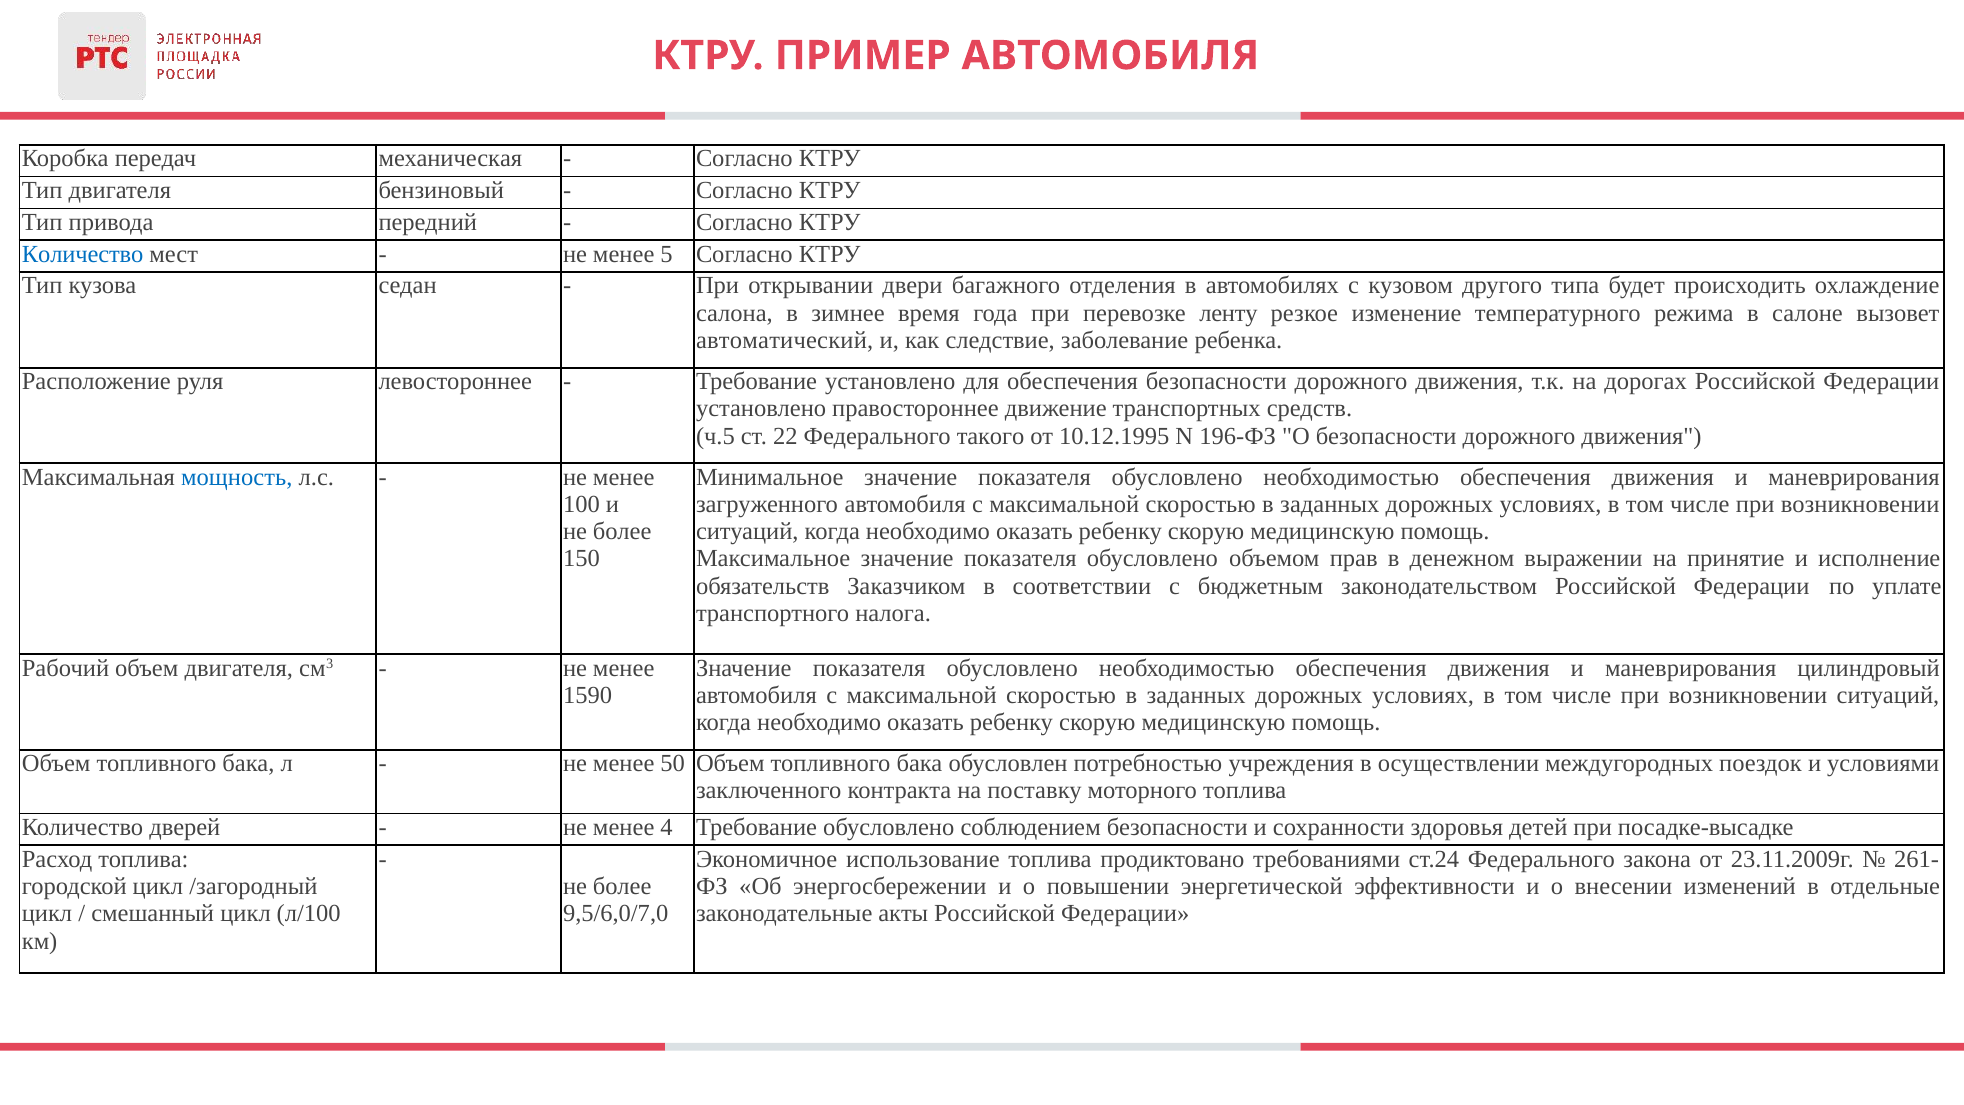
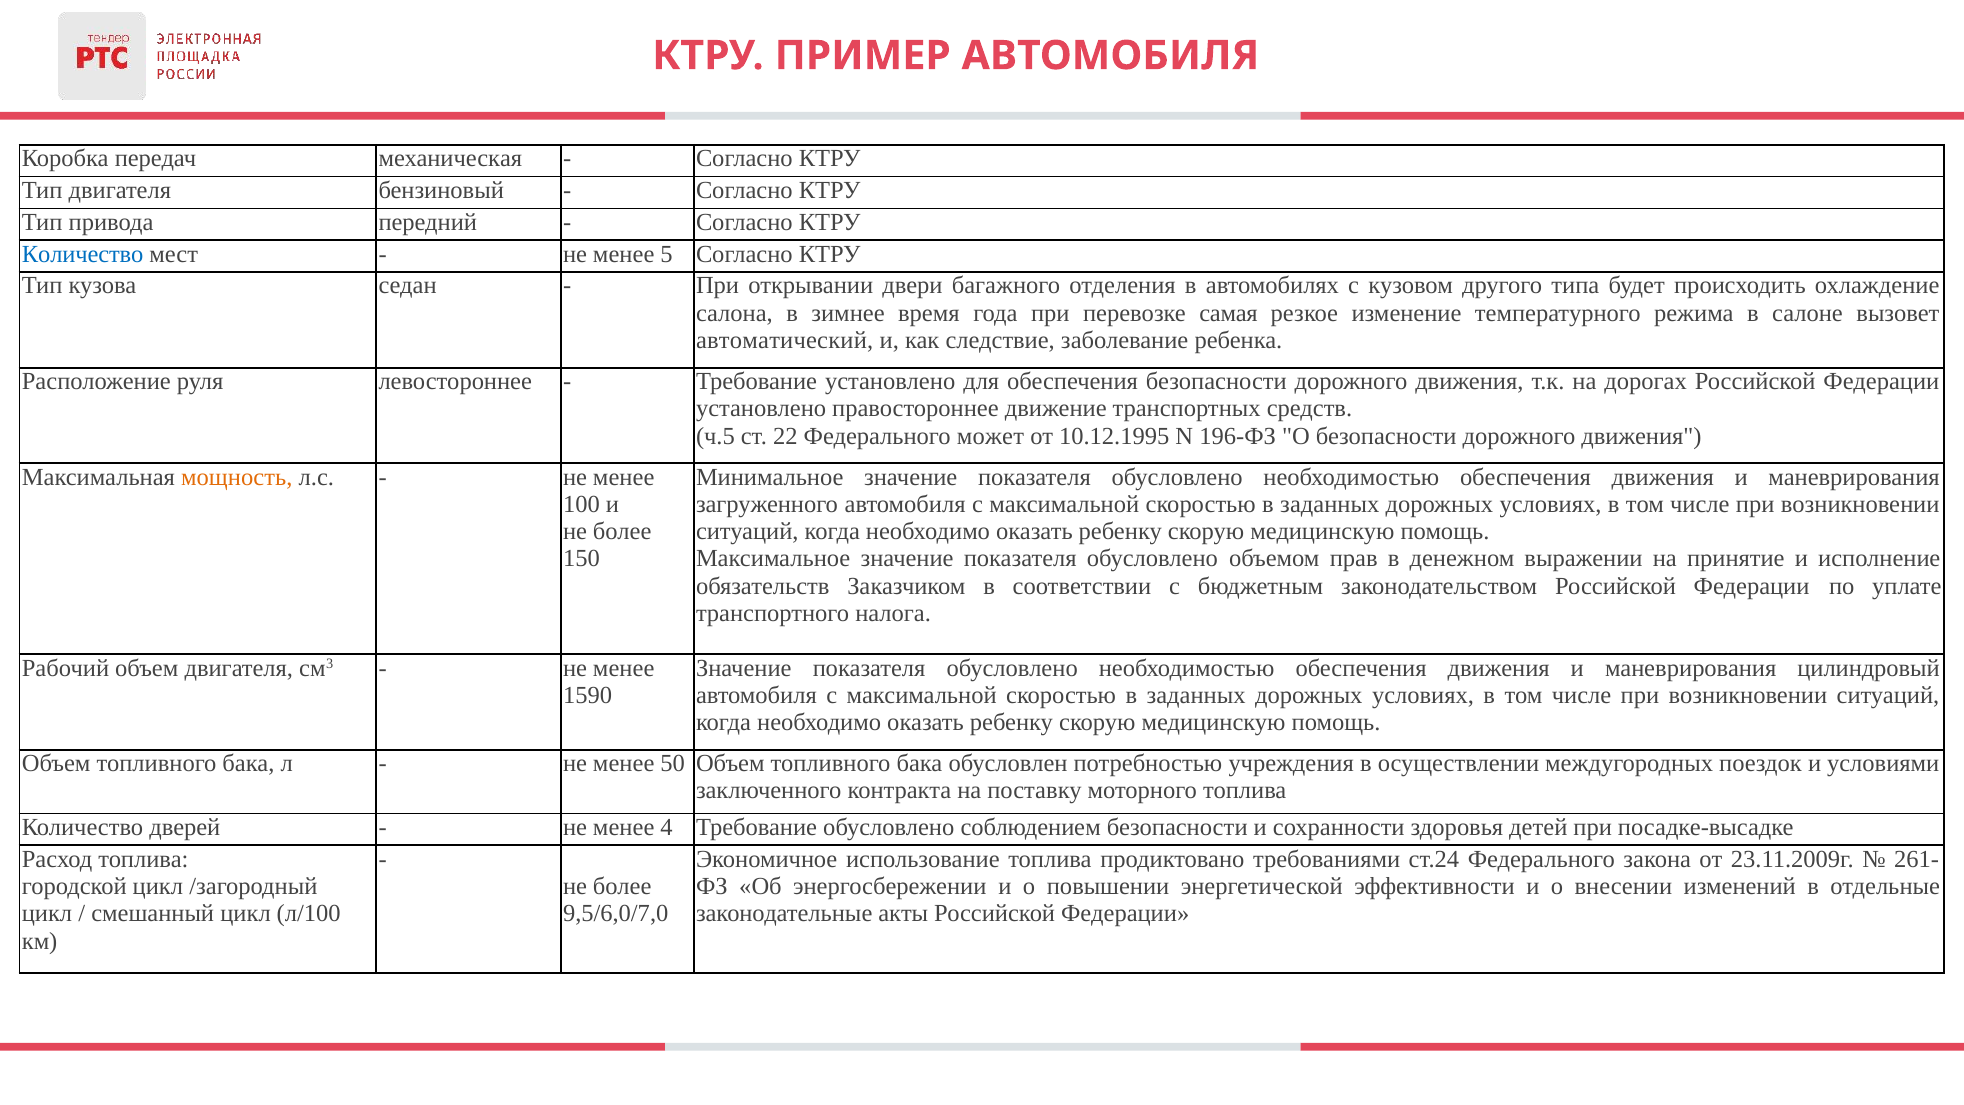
ленту: ленту -> самая
такого: такого -> может
мощность colour: blue -> orange
